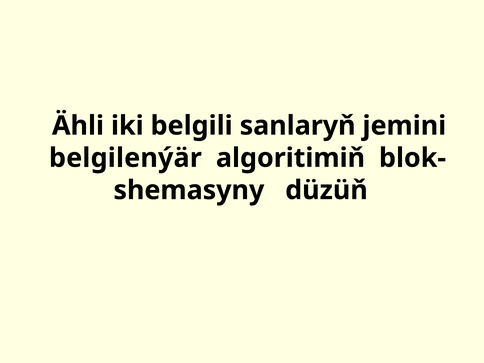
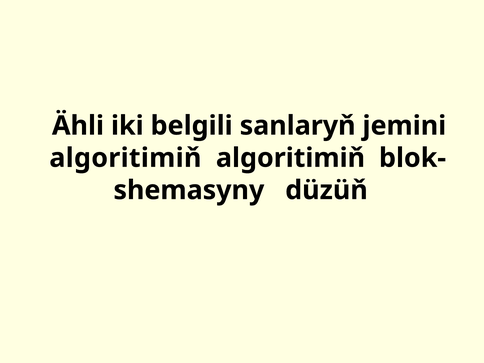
belgilenýär at (125, 158): belgilenýär -> algoritimiň
